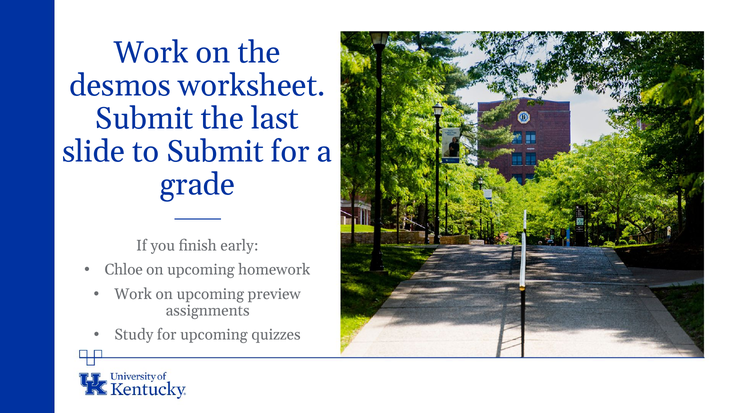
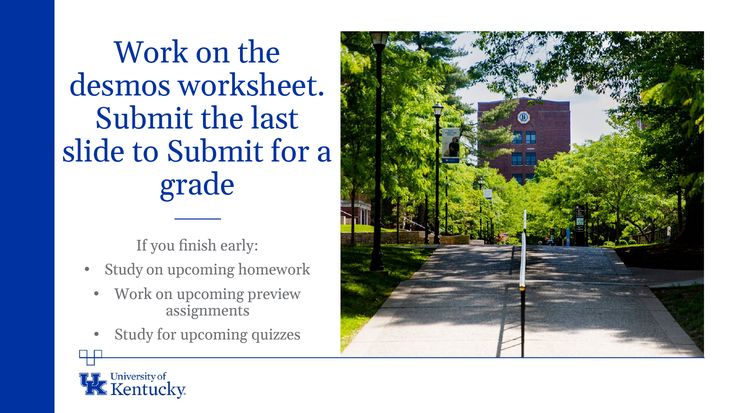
Chloe at (124, 269): Chloe -> Study
